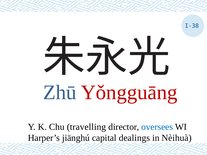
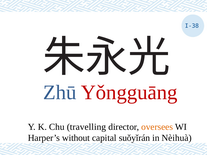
oversees colour: blue -> orange
jiānghú: jiānghú -> without
dealings: dealings -> suǒyǐrán
